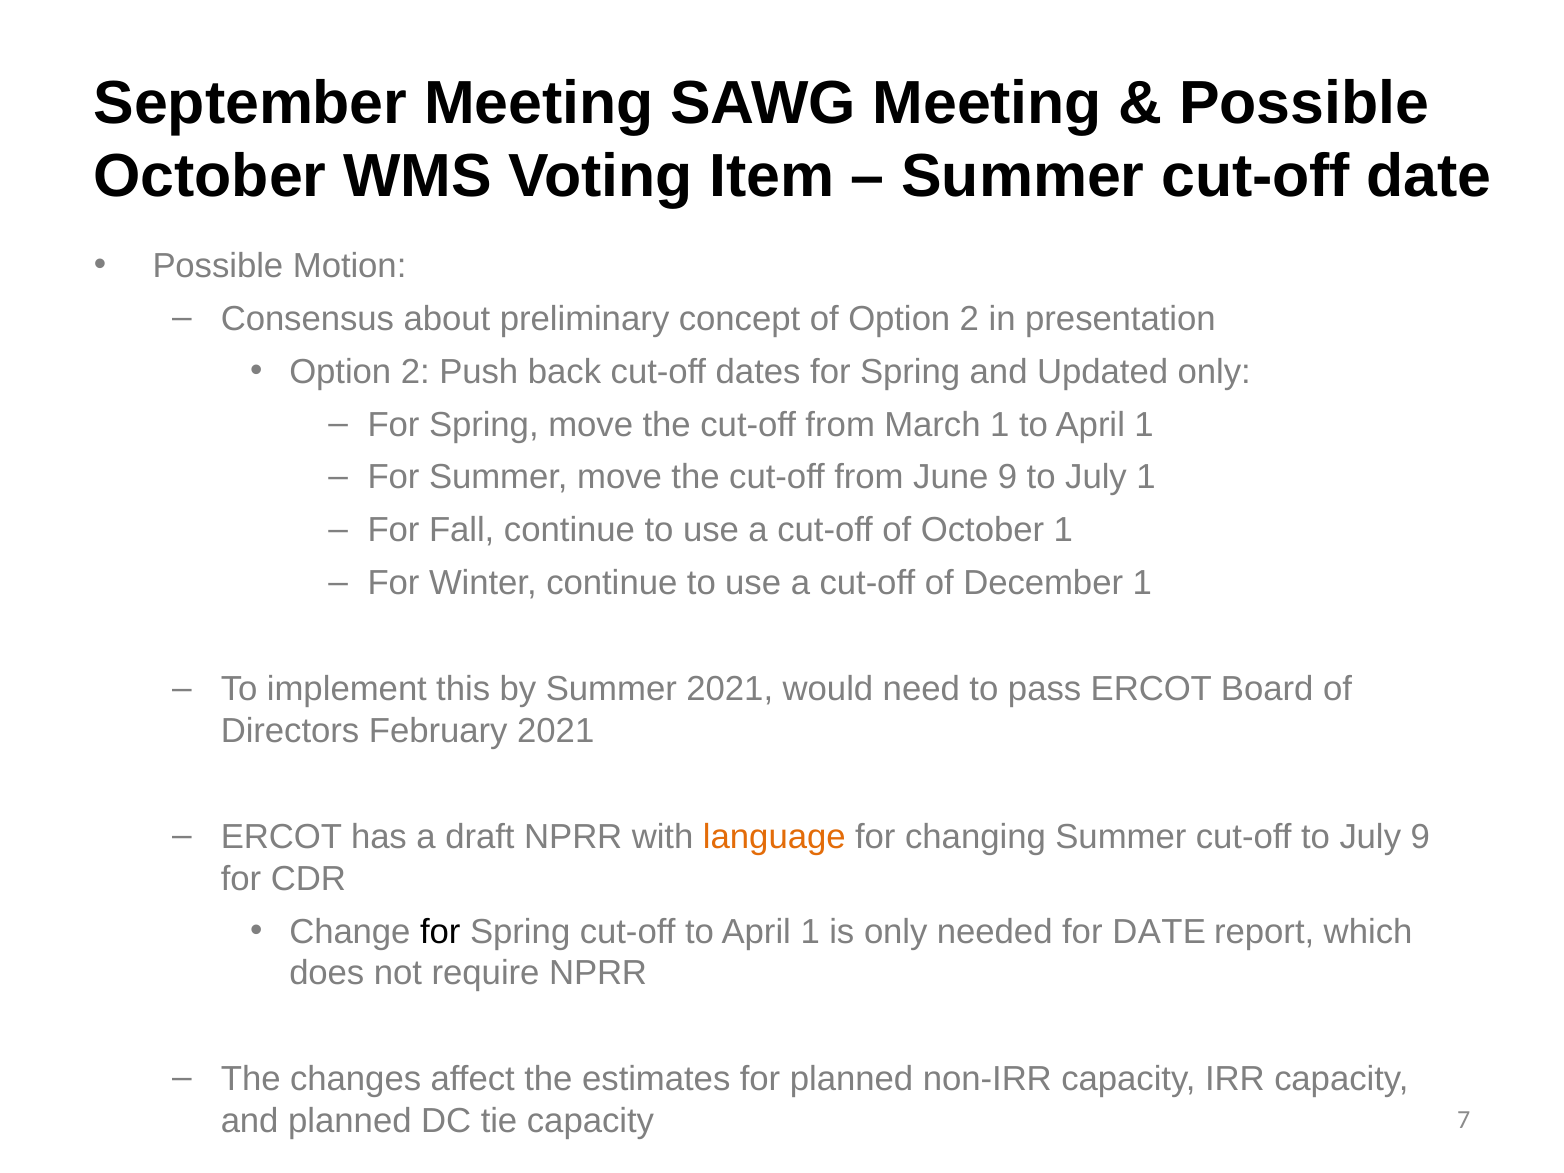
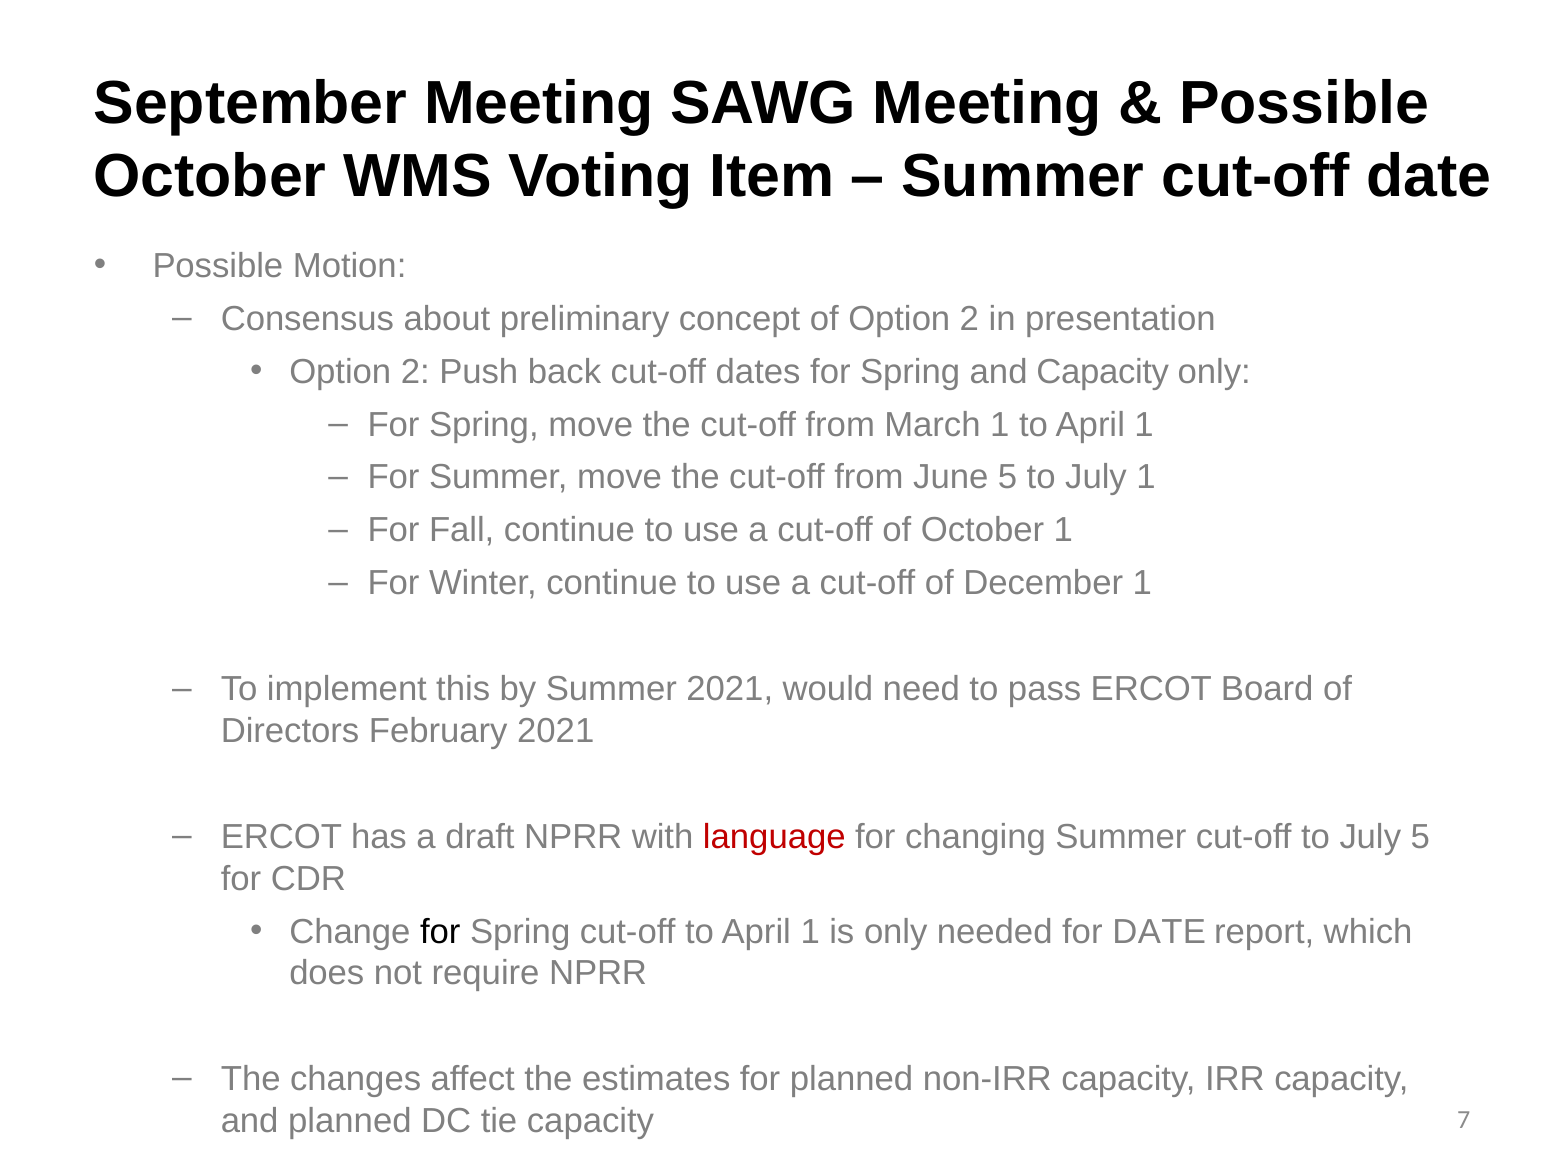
and Updated: Updated -> Capacity
June 9: 9 -> 5
language colour: orange -> red
July 9: 9 -> 5
